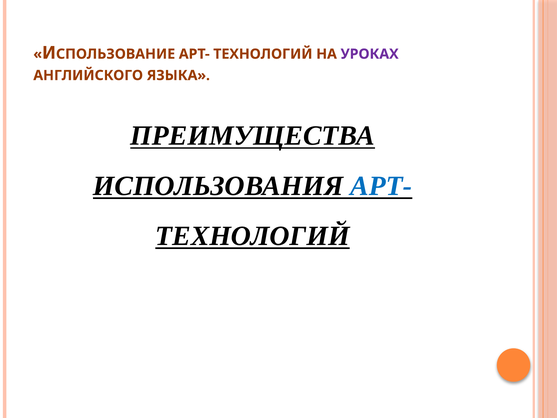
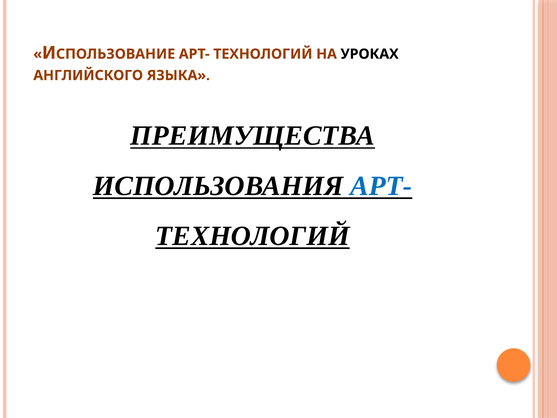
УРОКАХ colour: purple -> black
